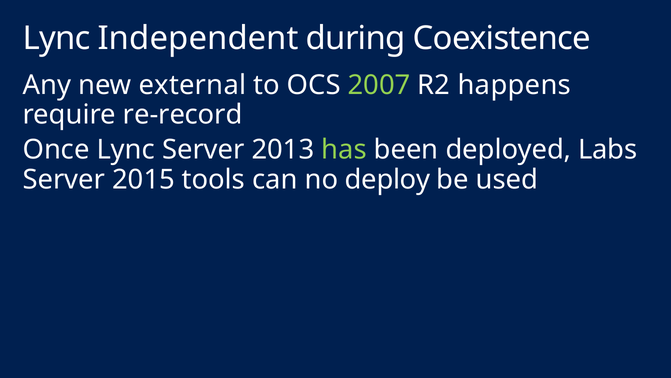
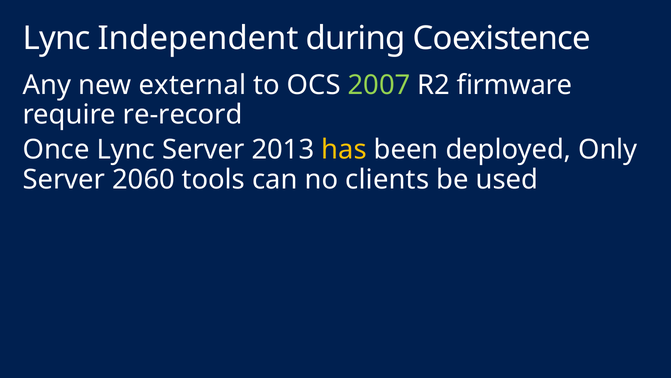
happens: happens -> firmware
has colour: light green -> yellow
Labs: Labs -> Only
2015: 2015 -> 2060
deploy: deploy -> clients
